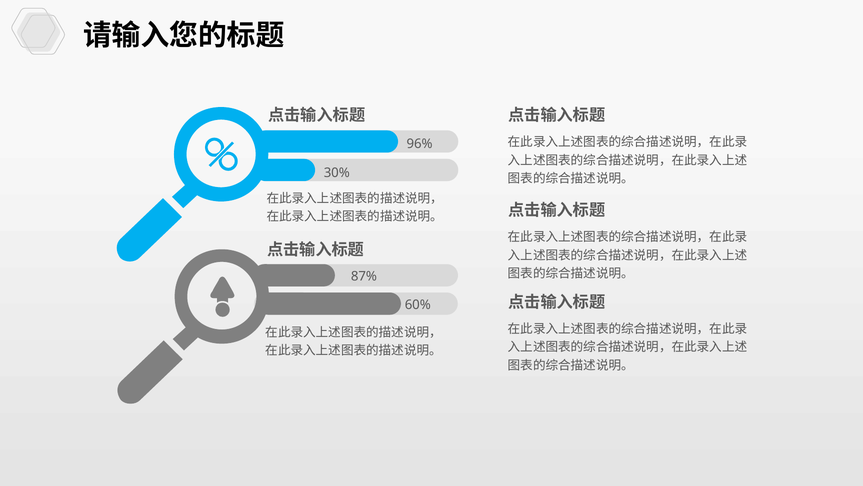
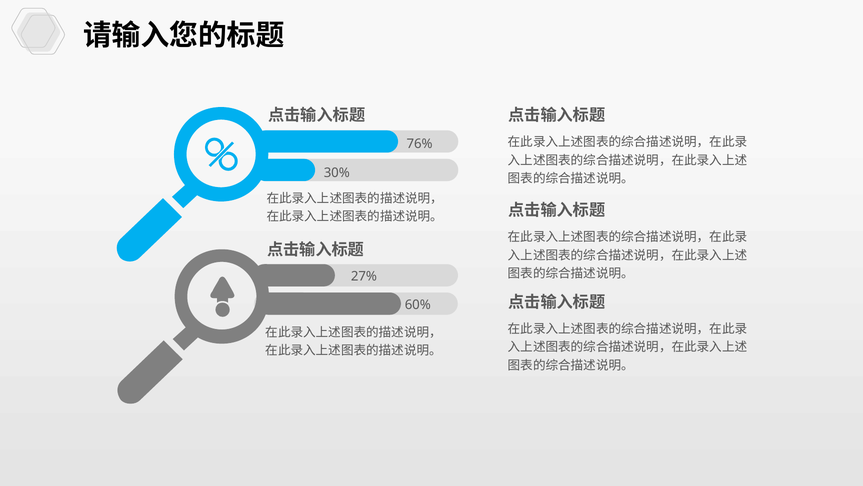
96%: 96% -> 76%
87%: 87% -> 27%
